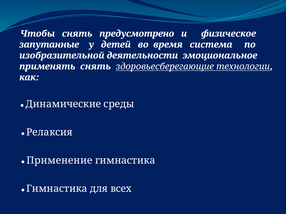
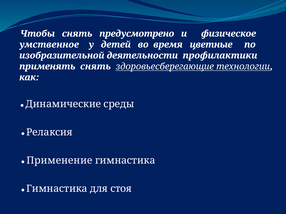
запутанные: запутанные -> умственное
система: система -> цветные
эмоциональное: эмоциональное -> профилактики
всех: всех -> стоя
